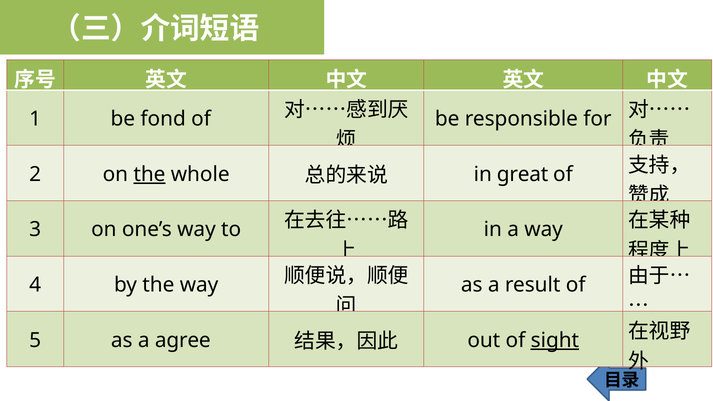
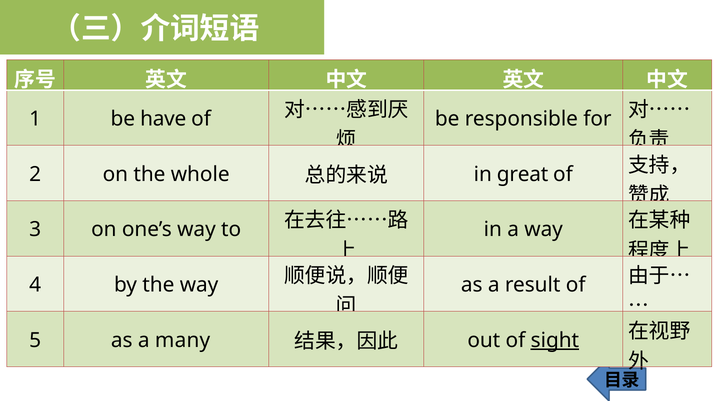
fond: fond -> have
the at (149, 174) underline: present -> none
agree: agree -> many
